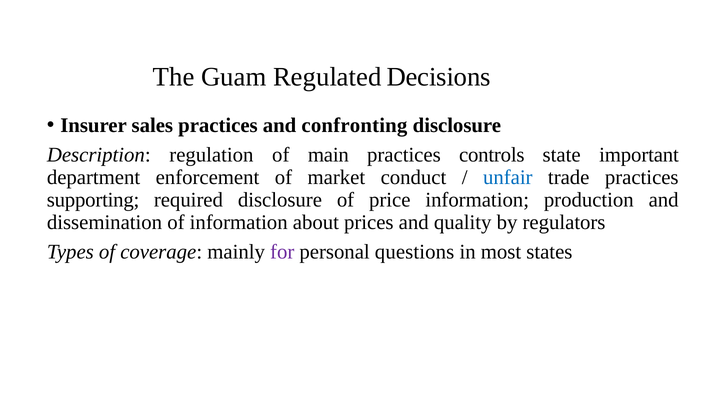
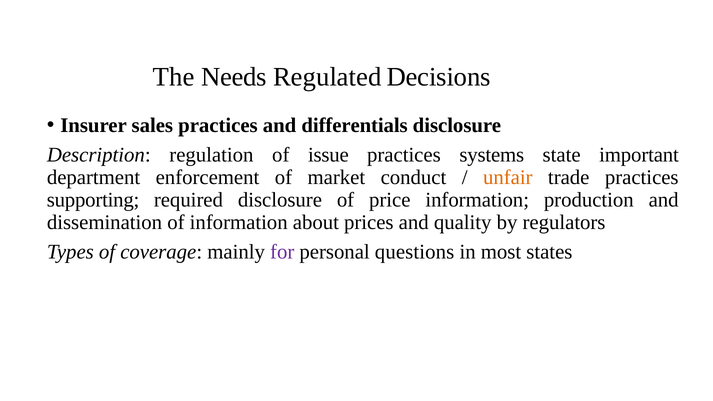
Guam: Guam -> Needs
confronting: confronting -> differentials
main: main -> issue
controls: controls -> systems
unfair colour: blue -> orange
